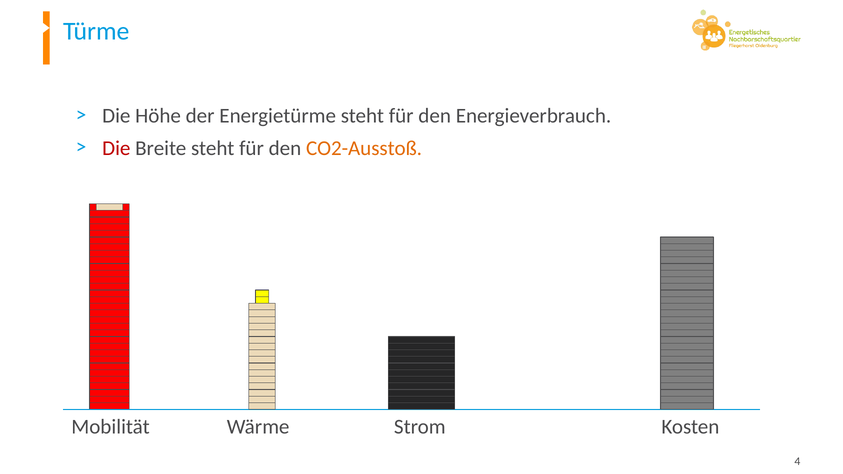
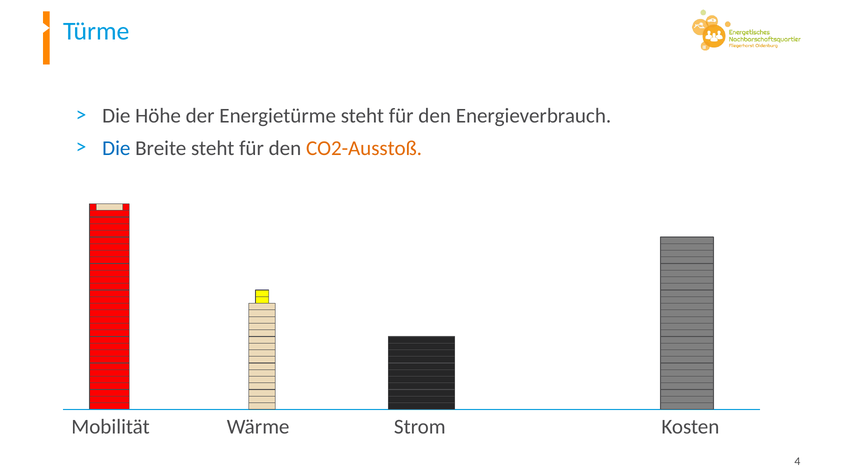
Die at (116, 148) colour: red -> blue
